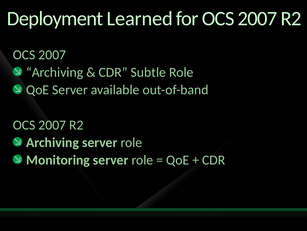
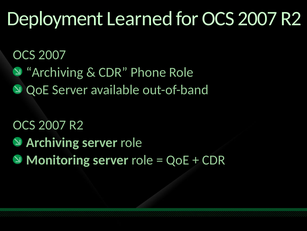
Subtle: Subtle -> Phone
